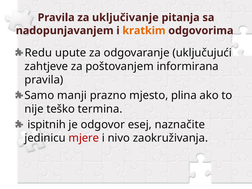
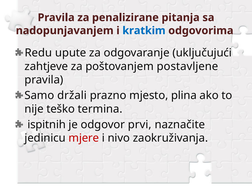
uključivanje: uključivanje -> penalizirane
kratkim colour: orange -> blue
informirana: informirana -> postavljene
manji: manji -> držali
esej: esej -> prvi
